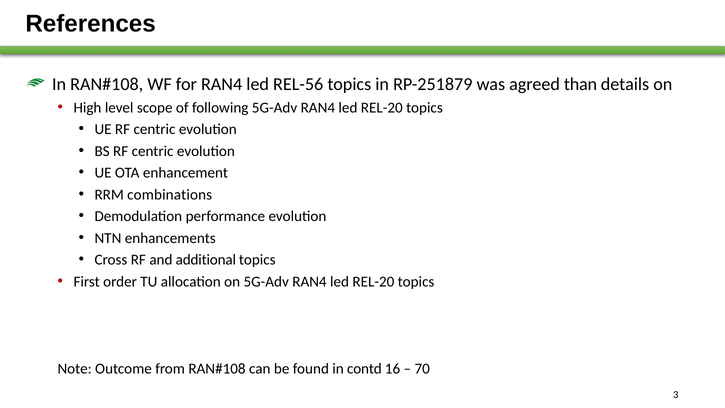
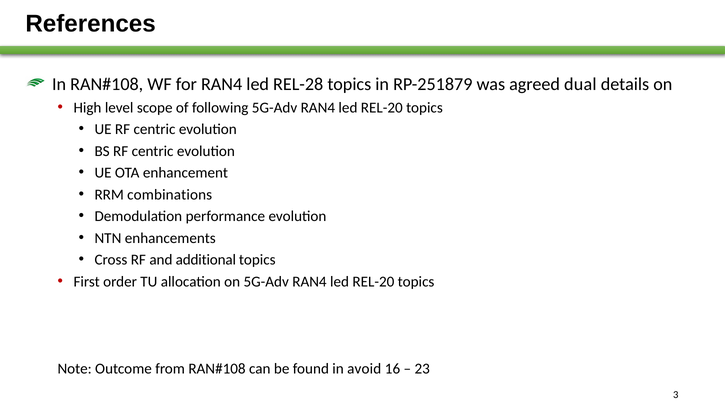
REL-56: REL-56 -> REL-28
than: than -> dual
contd: contd -> avoid
70: 70 -> 23
